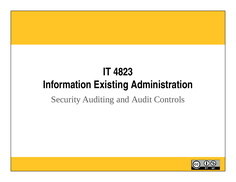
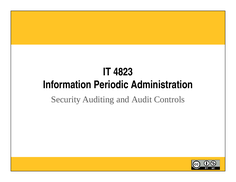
Existing: Existing -> Periodic
